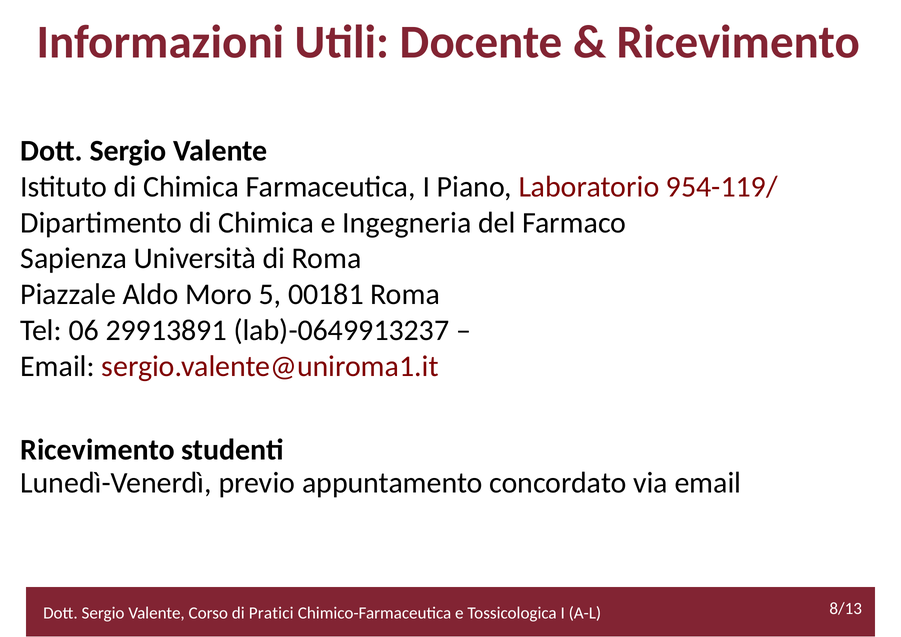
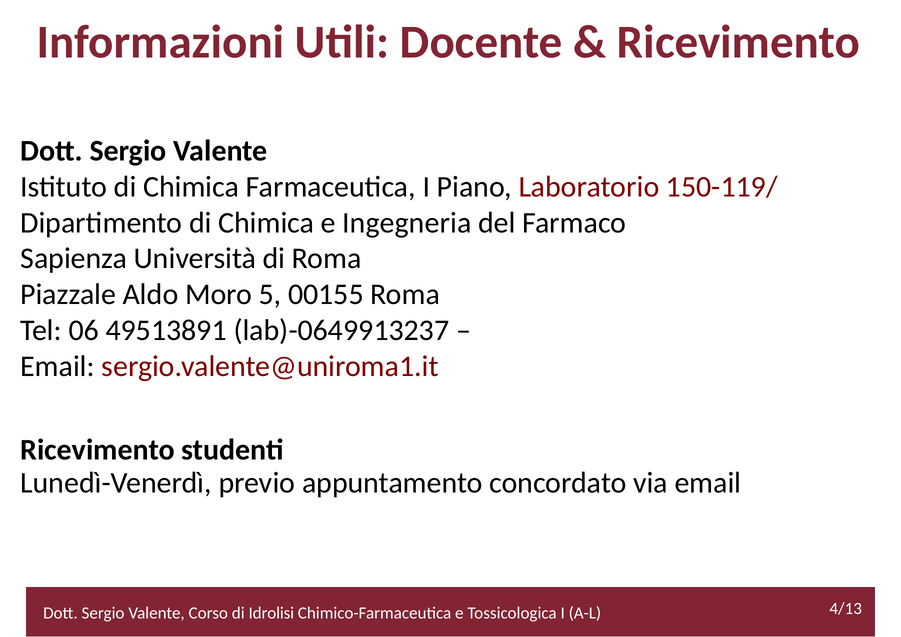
954-119/: 954-119/ -> 150-119/
00181: 00181 -> 00155
29913891: 29913891 -> 49513891
8/13: 8/13 -> 4/13
Pratici: Pratici -> Idrolisi
